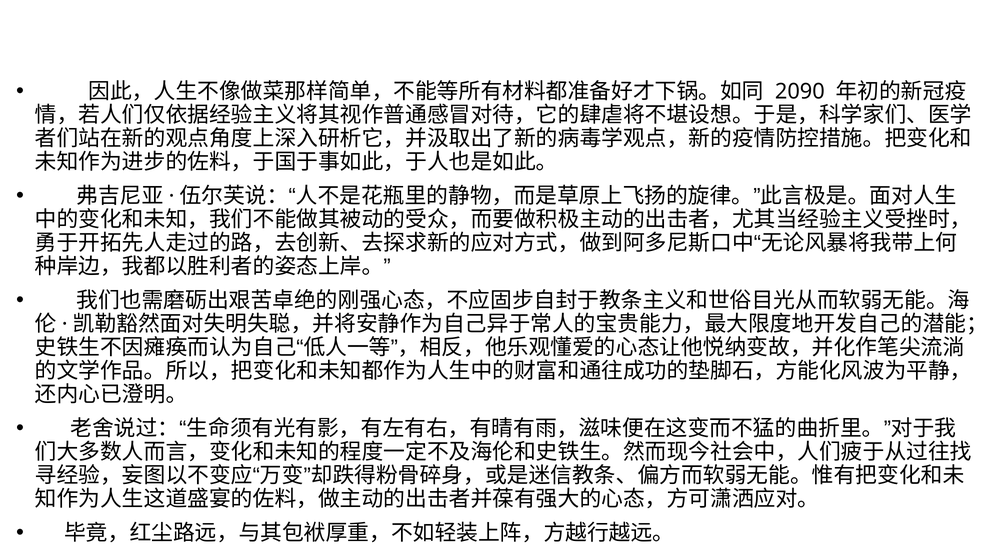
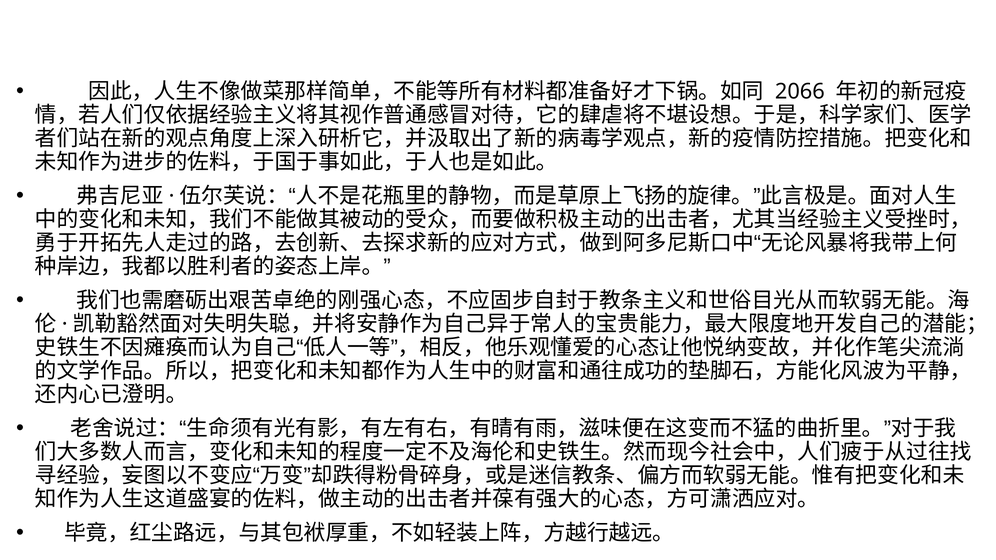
2090: 2090 -> 2066
